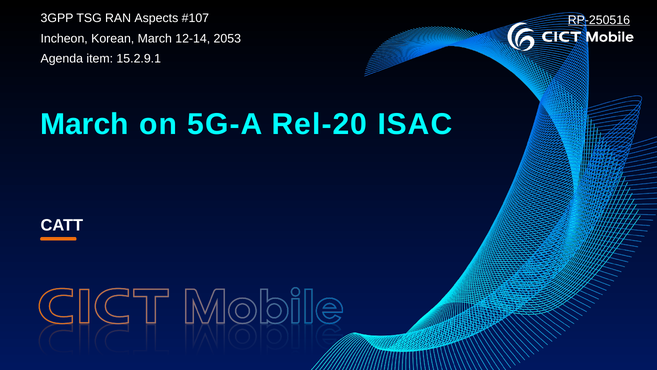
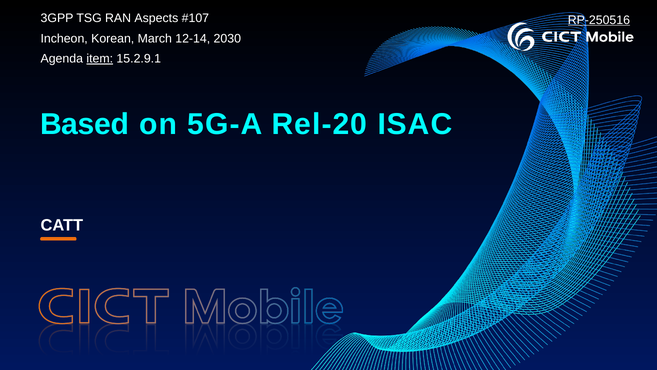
2053: 2053 -> 2030
item underline: none -> present
March at (84, 124): March -> Based
